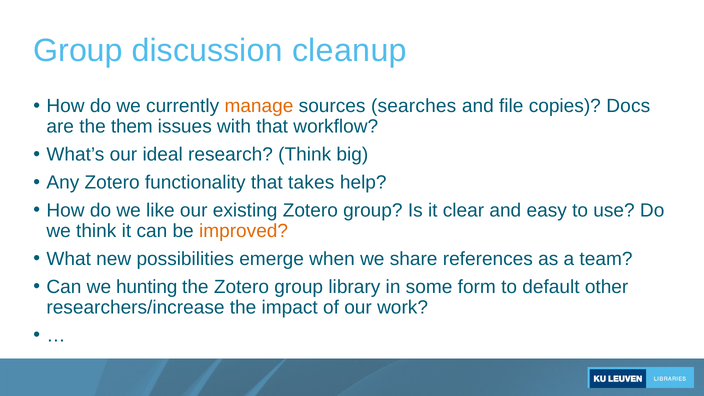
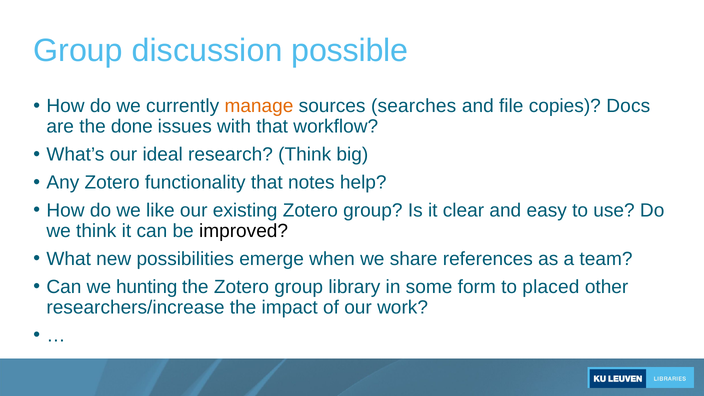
cleanup: cleanup -> possible
them: them -> done
takes: takes -> notes
improved colour: orange -> black
default: default -> placed
